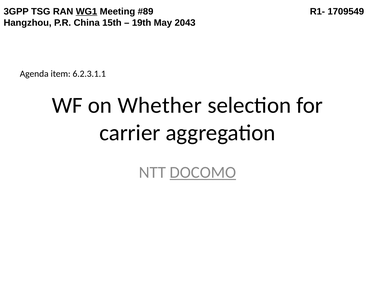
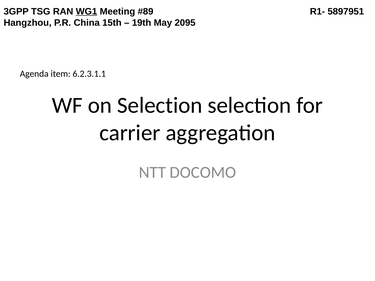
1709549: 1709549 -> 5897951
2043: 2043 -> 2095
on Whether: Whether -> Selection
DOCOMO underline: present -> none
